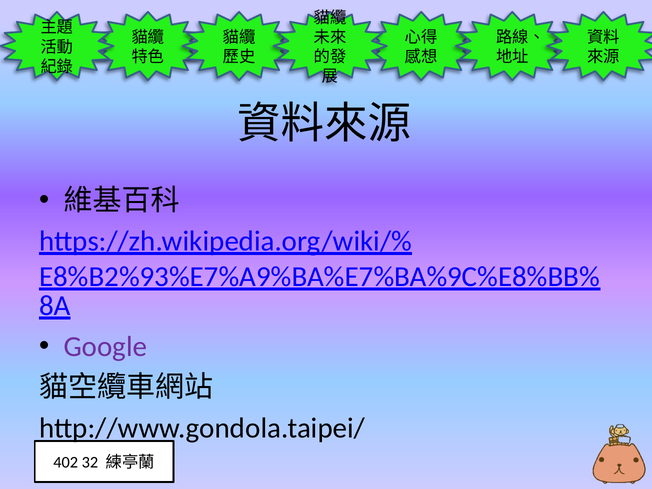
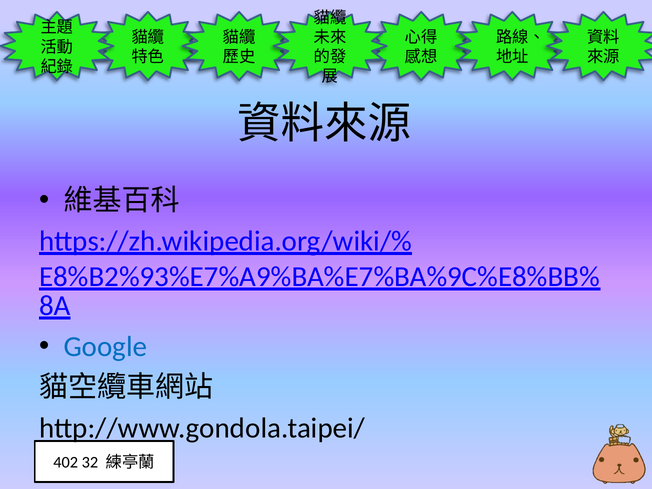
Google colour: purple -> blue
